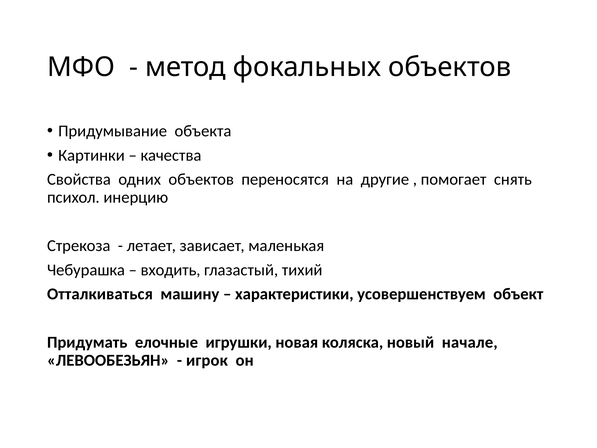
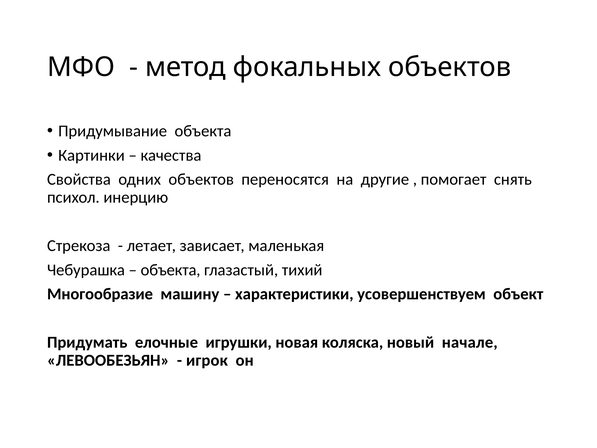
входить at (171, 270): входить -> объекта
Отталкиваться: Отталкиваться -> Многообразие
